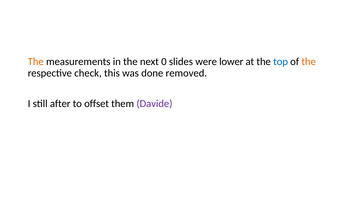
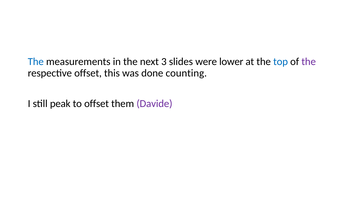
The at (36, 62) colour: orange -> blue
0: 0 -> 3
the at (309, 62) colour: orange -> purple
respective check: check -> offset
removed: removed -> counting
after: after -> peak
